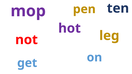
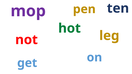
hot colour: purple -> green
